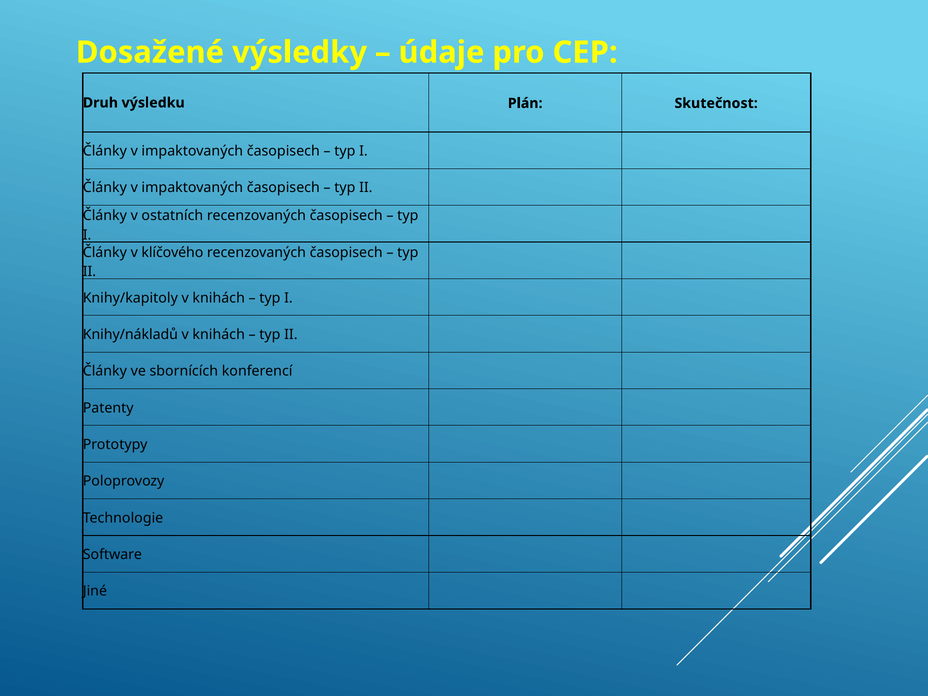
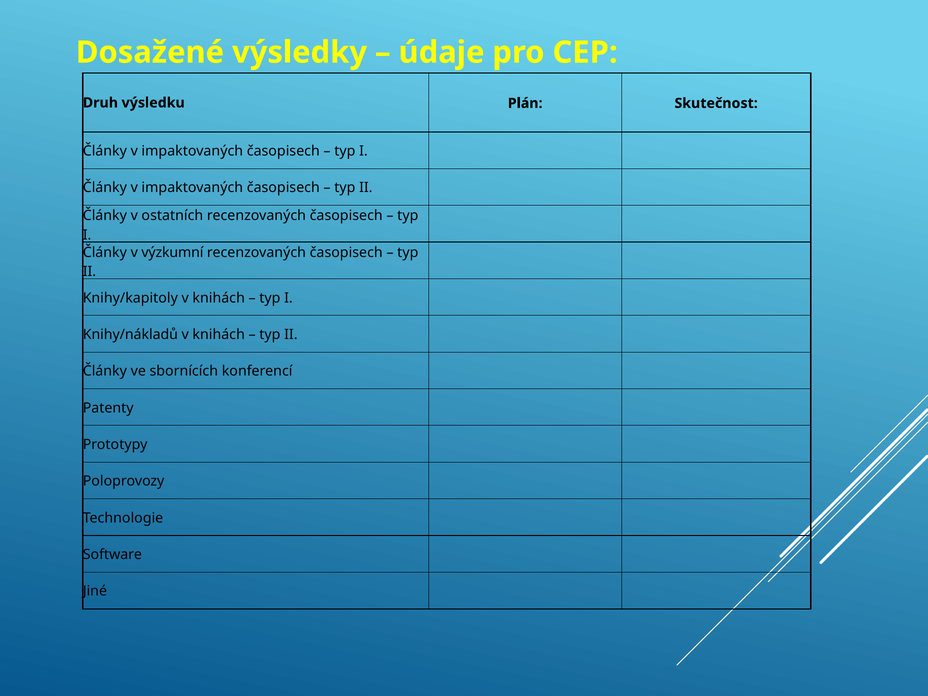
klíčového: klíčového -> výzkumní
